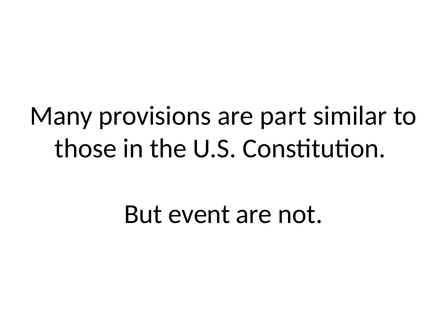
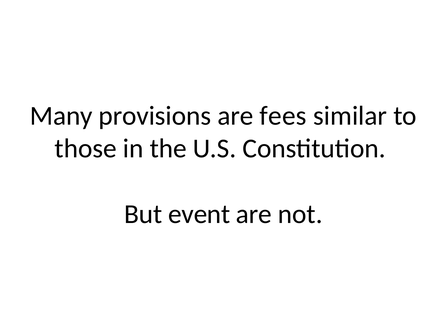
part: part -> fees
